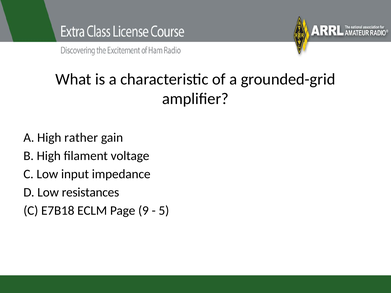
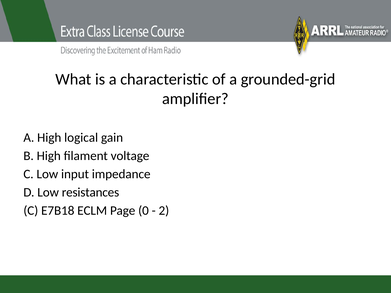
rather: rather -> logical
9: 9 -> 0
5: 5 -> 2
